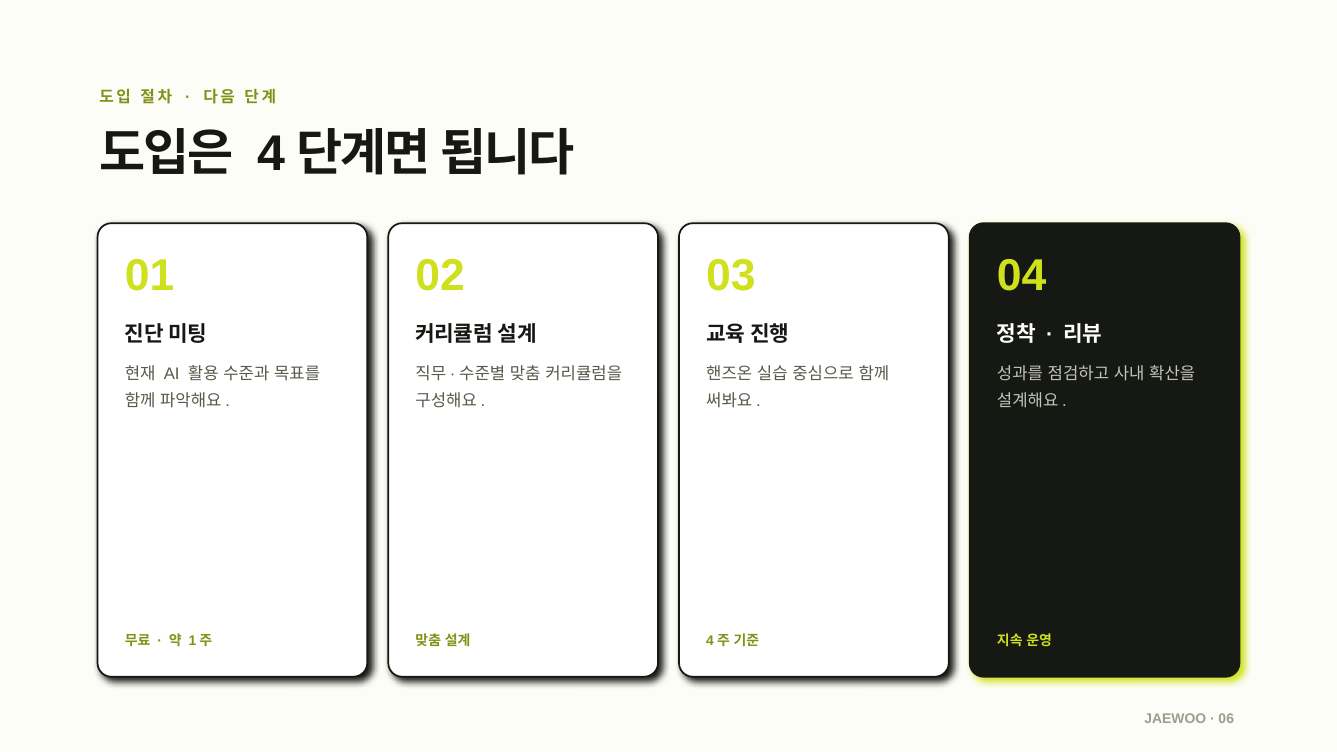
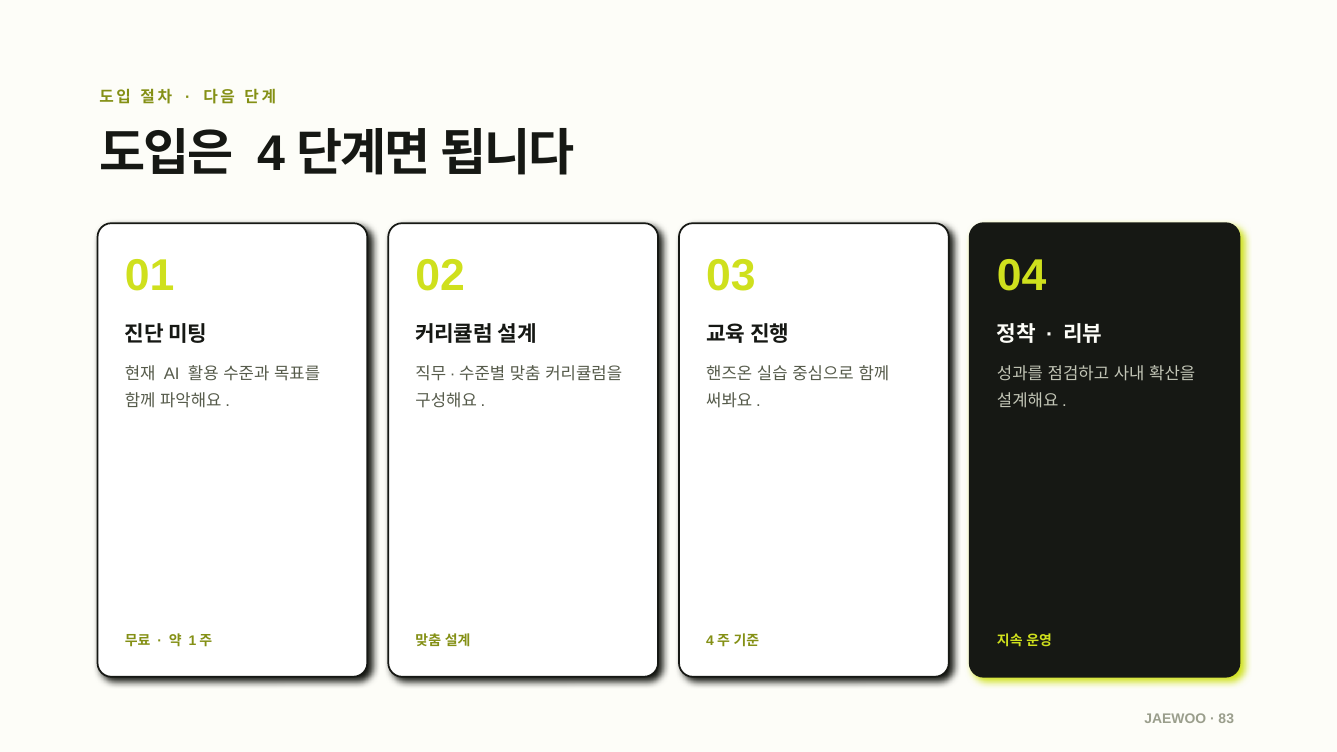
06: 06 -> 83
